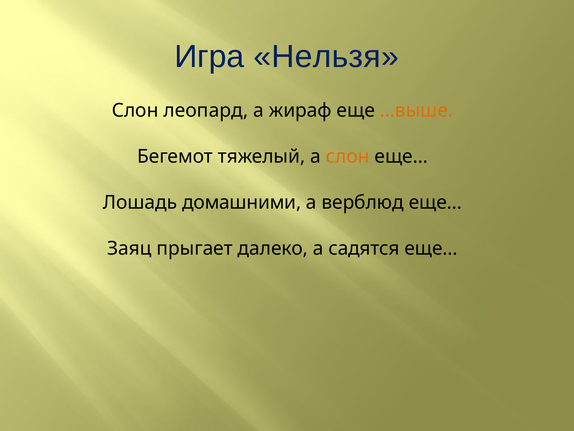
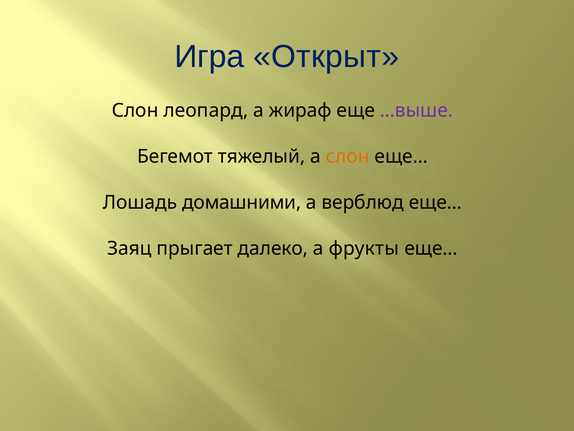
Нельзя: Нельзя -> Открыт
…выше colour: orange -> purple
садятся: садятся -> фрукты
